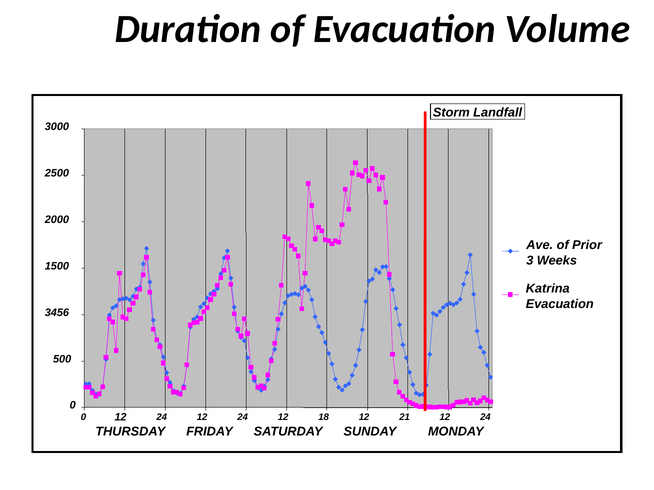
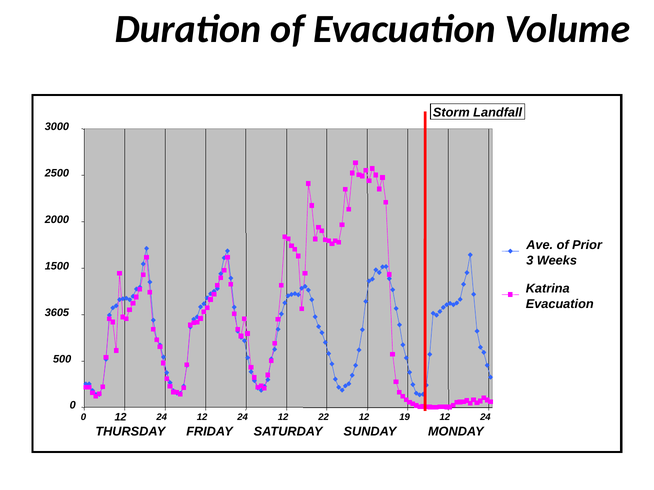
3456: 3456 -> 3605
18: 18 -> 22
21: 21 -> 19
